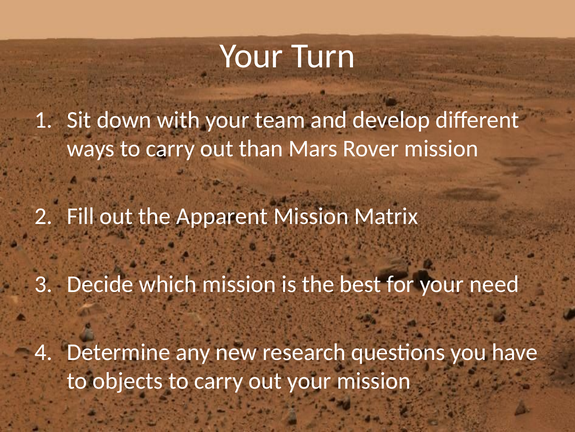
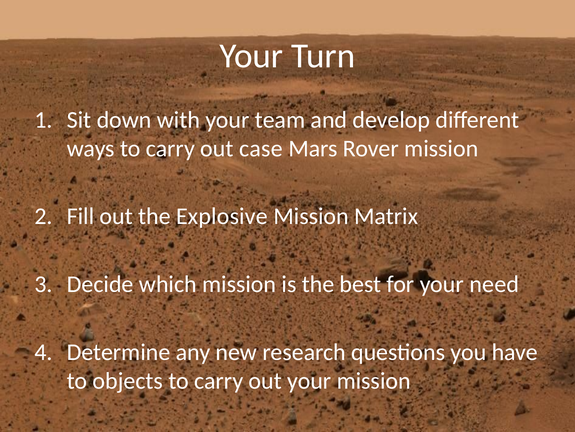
than: than -> case
Apparent: Apparent -> Explosive
